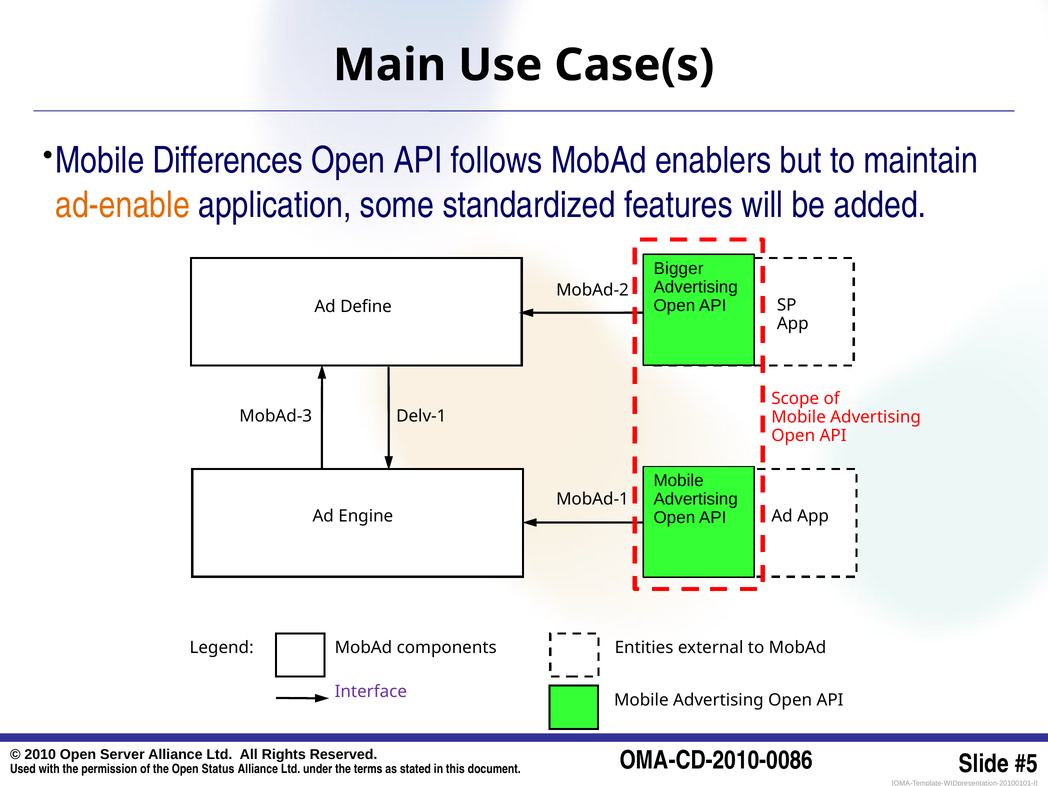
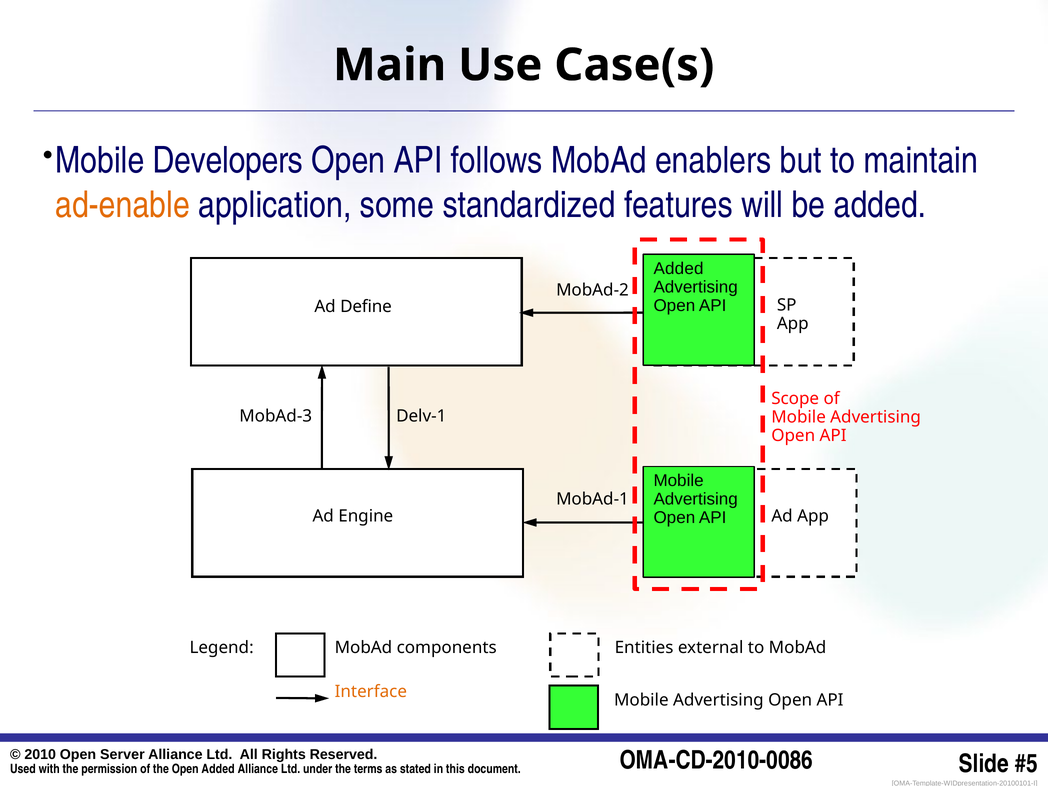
Differences: Differences -> Developers
Bigger at (679, 269): Bigger -> Added
Interface colour: purple -> orange
Open Status: Status -> Added
